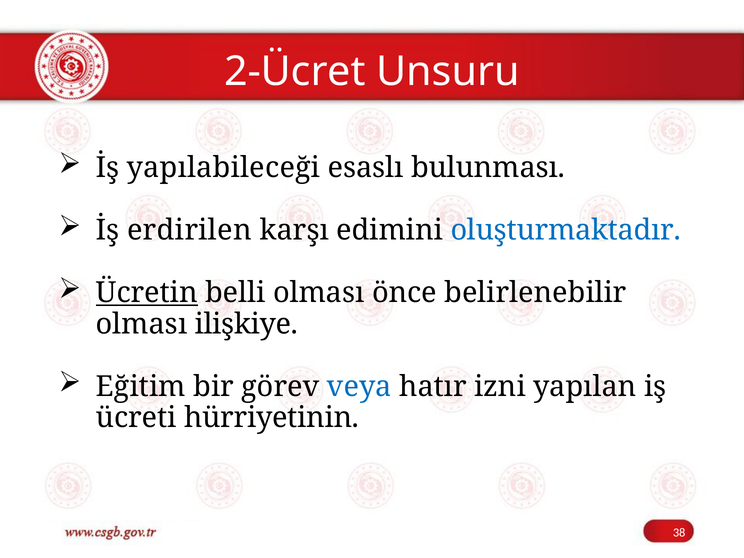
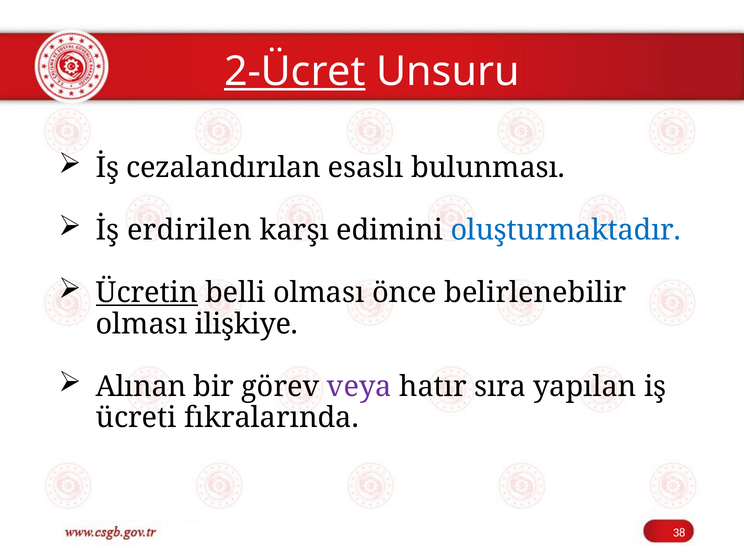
2-Ücret underline: none -> present
yapılabileceği: yapılabileceği -> cezalandırılan
Eğitim: Eğitim -> Alınan
veya colour: blue -> purple
izni: izni -> sıra
hürriyetinin: hürriyetinin -> fıkralarında
